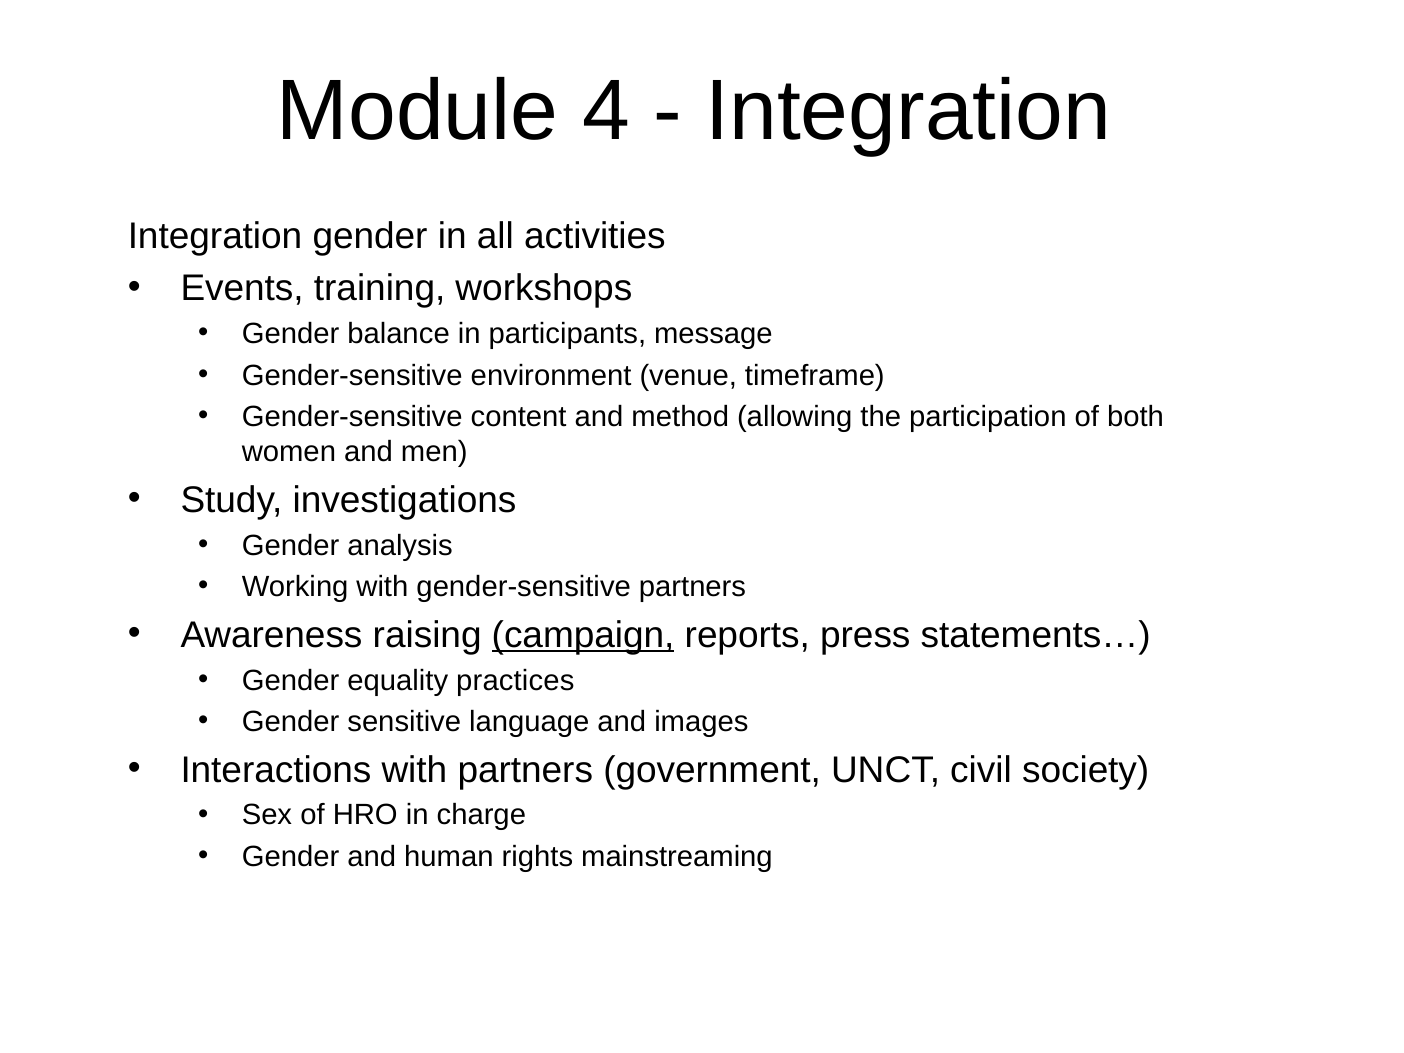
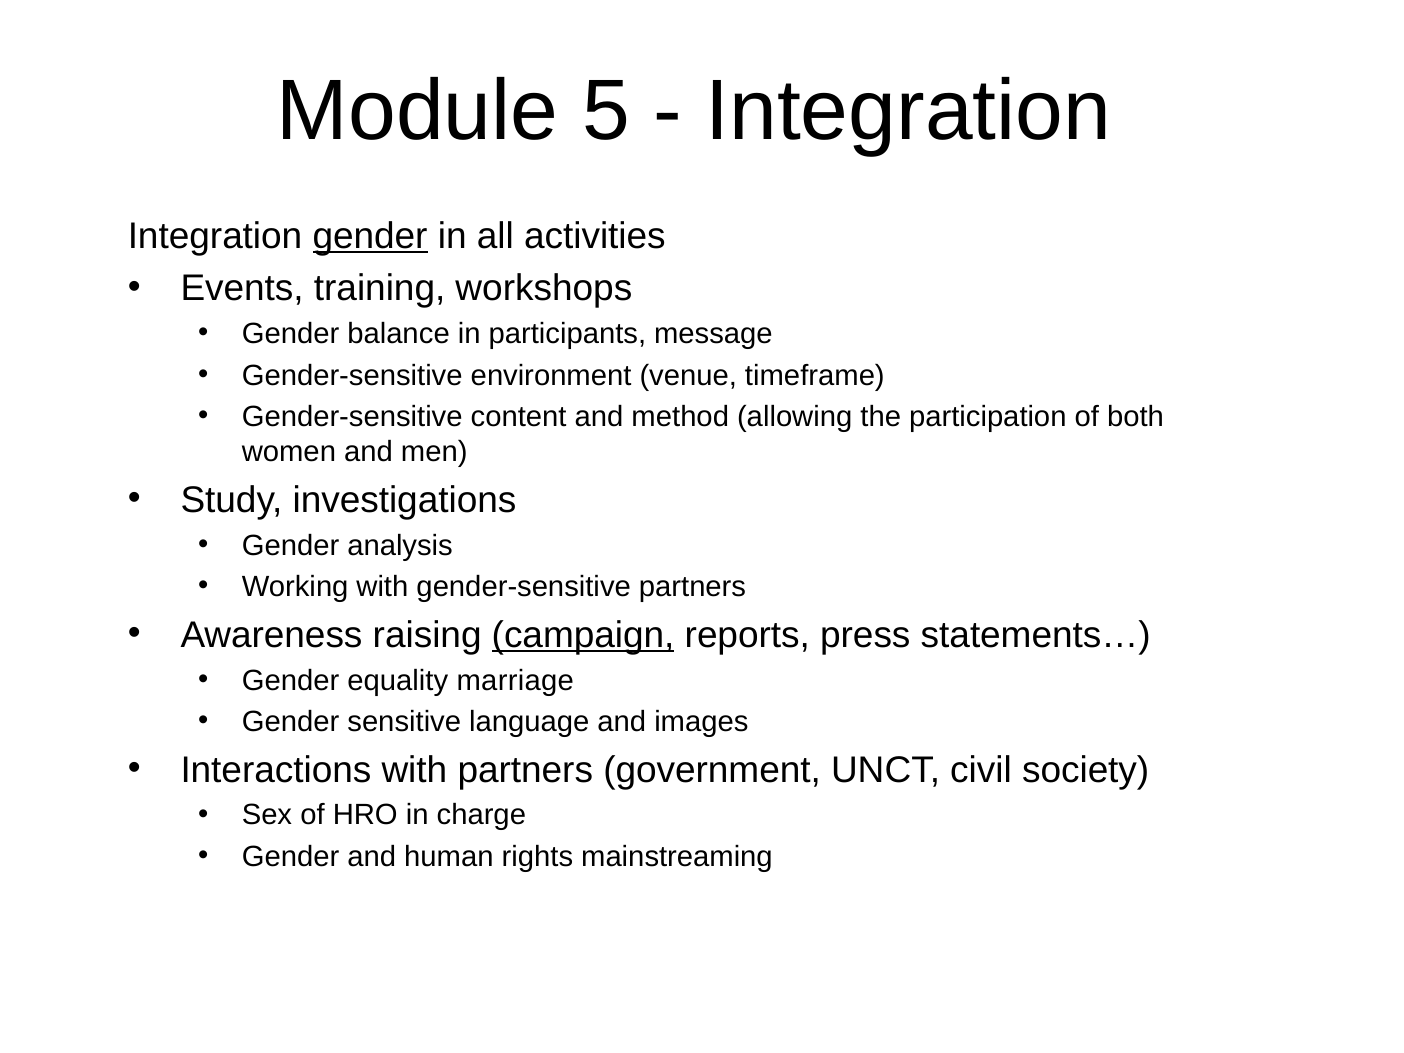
4: 4 -> 5
gender at (370, 236) underline: none -> present
practices: practices -> marriage
